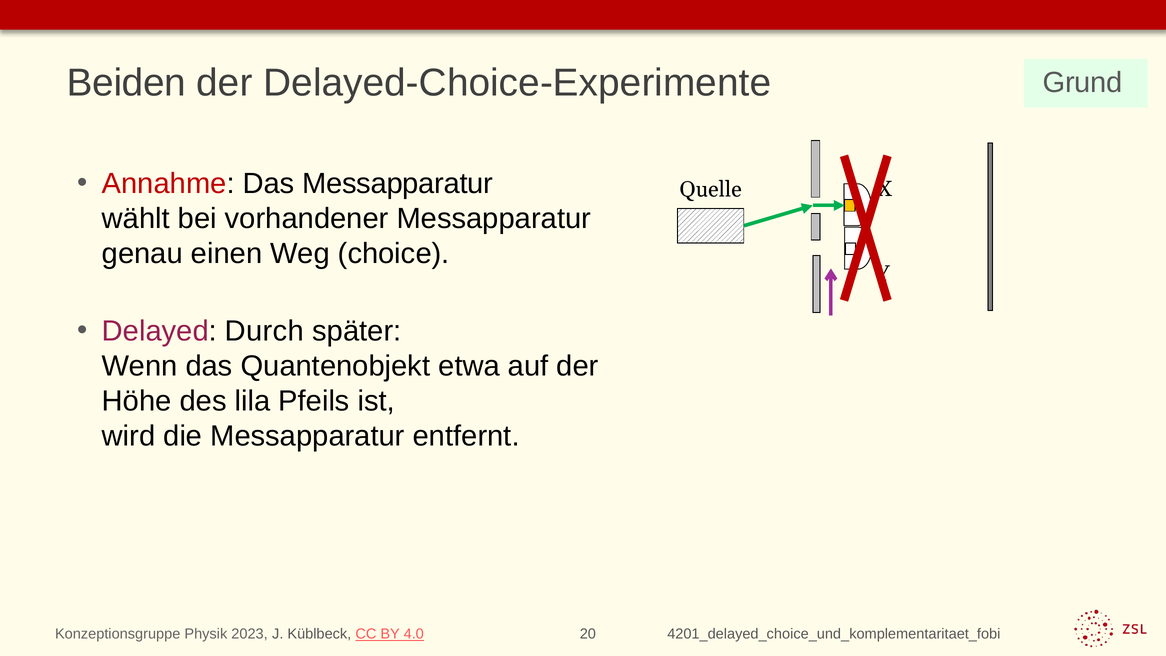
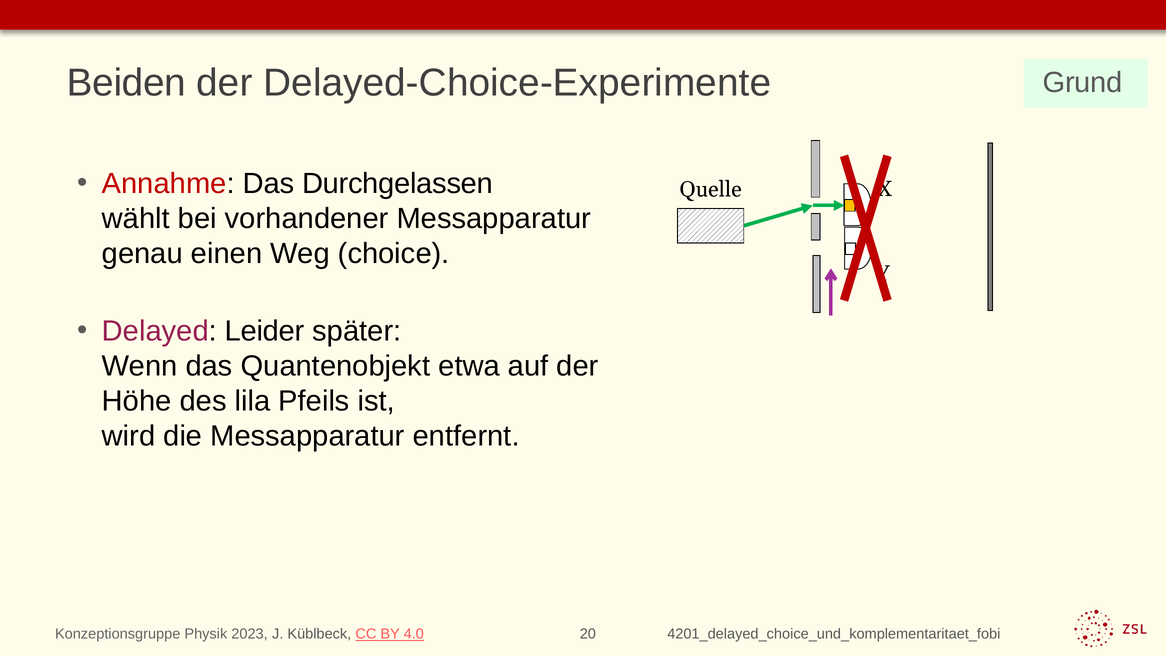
Das Messapparatur: Messapparatur -> Durchgelassen
Durch: Durch -> Leider
